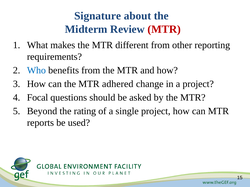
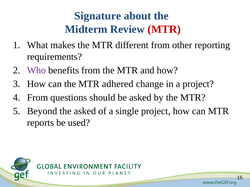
Who colour: blue -> purple
Focal at (38, 98): Focal -> From
the rating: rating -> asked
